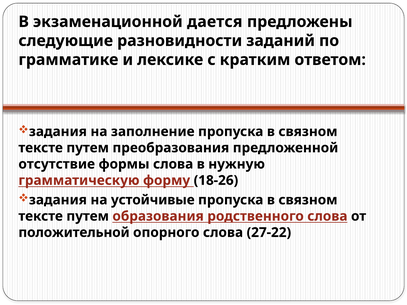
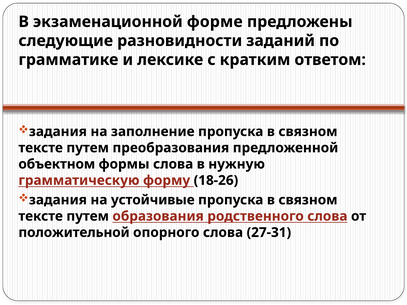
дается: дается -> форме
отсутствие: отсутствие -> объектном
27-22: 27-22 -> 27-31
